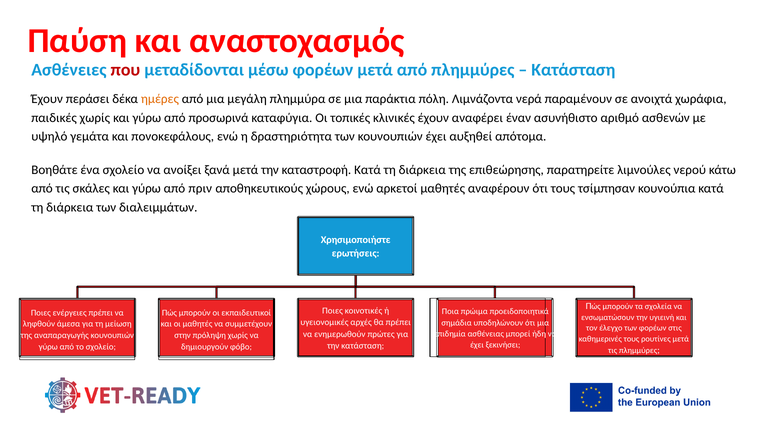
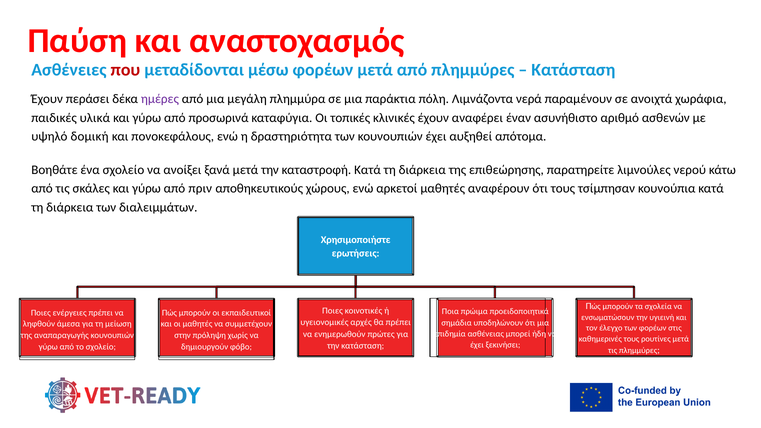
ημέρες colour: orange -> purple
παιδικές χωρίς: χωρίς -> υλικά
γεμάτα: γεμάτα -> δομική
